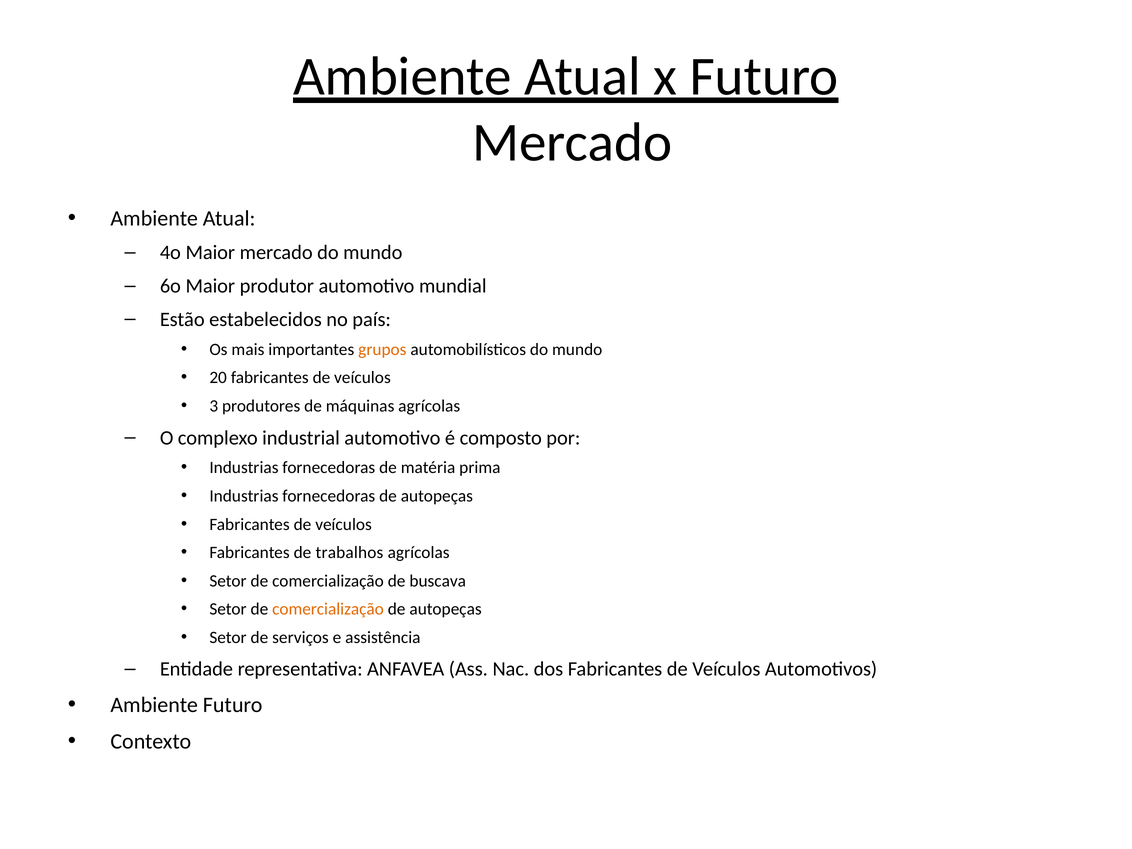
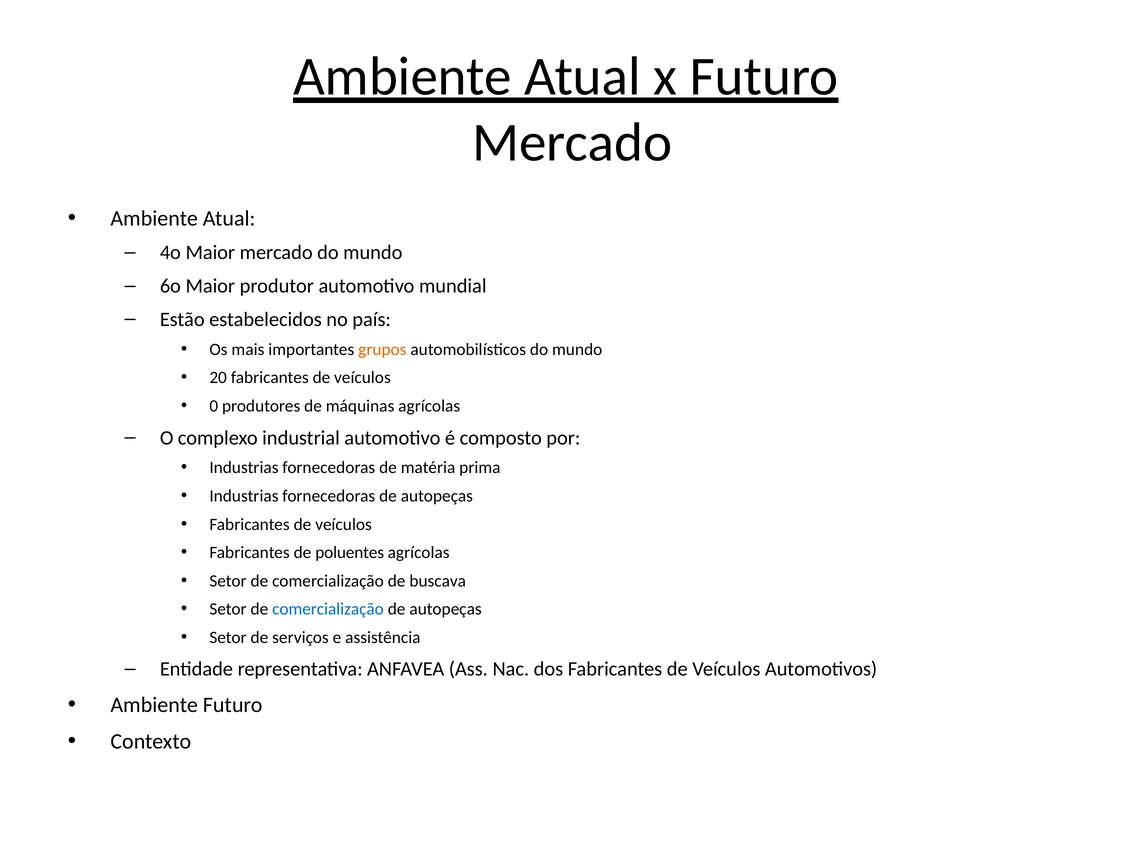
3: 3 -> 0
trabalhos: trabalhos -> poluentes
comercialização at (328, 609) colour: orange -> blue
